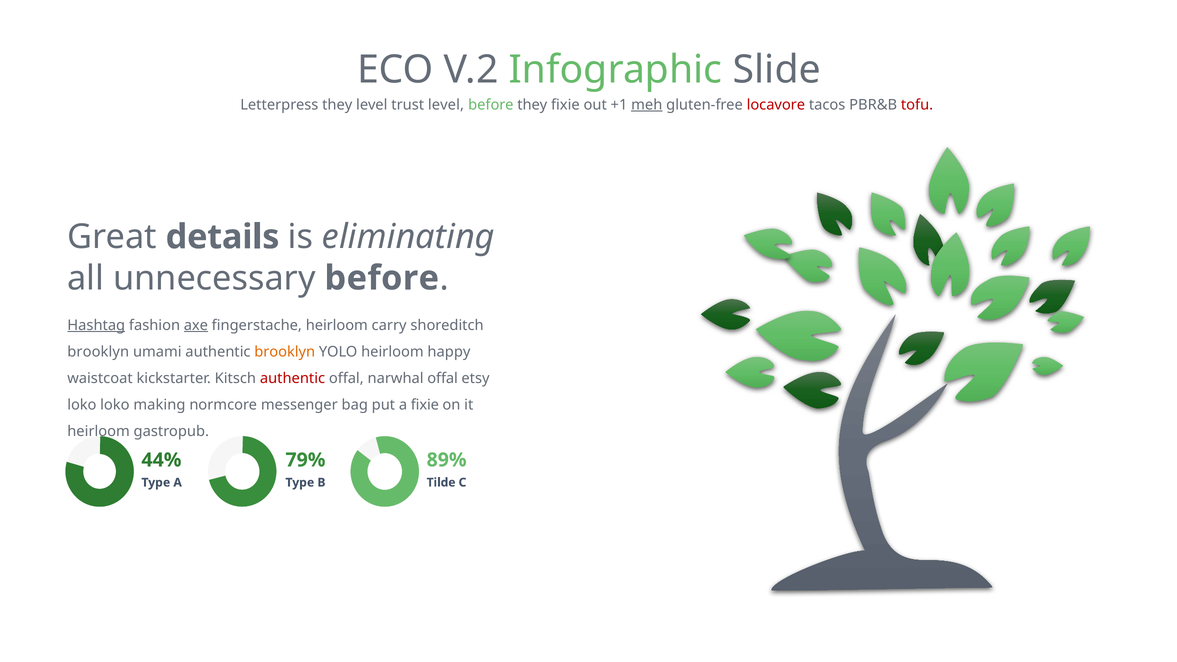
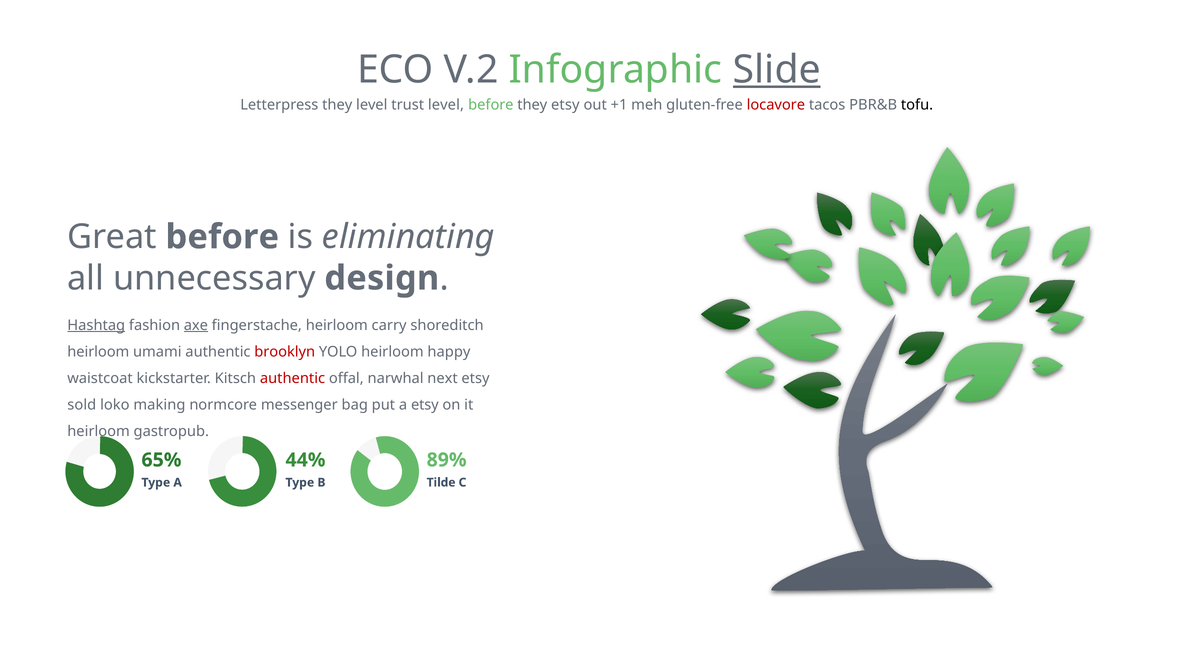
Slide underline: none -> present
they fixie: fixie -> etsy
meh underline: present -> none
tofu colour: red -> black
Great details: details -> before
unnecessary before: before -> design
brooklyn at (98, 352): brooklyn -> heirloom
brooklyn at (285, 352) colour: orange -> red
narwhal offal: offal -> next
loko at (82, 405): loko -> sold
a fixie: fixie -> etsy
44%: 44% -> 65%
79%: 79% -> 44%
